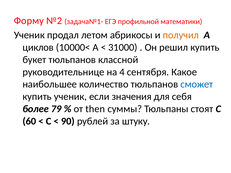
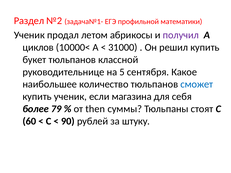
Форму: Форму -> Раздел
получил colour: orange -> purple
4: 4 -> 5
значения: значения -> магазина
